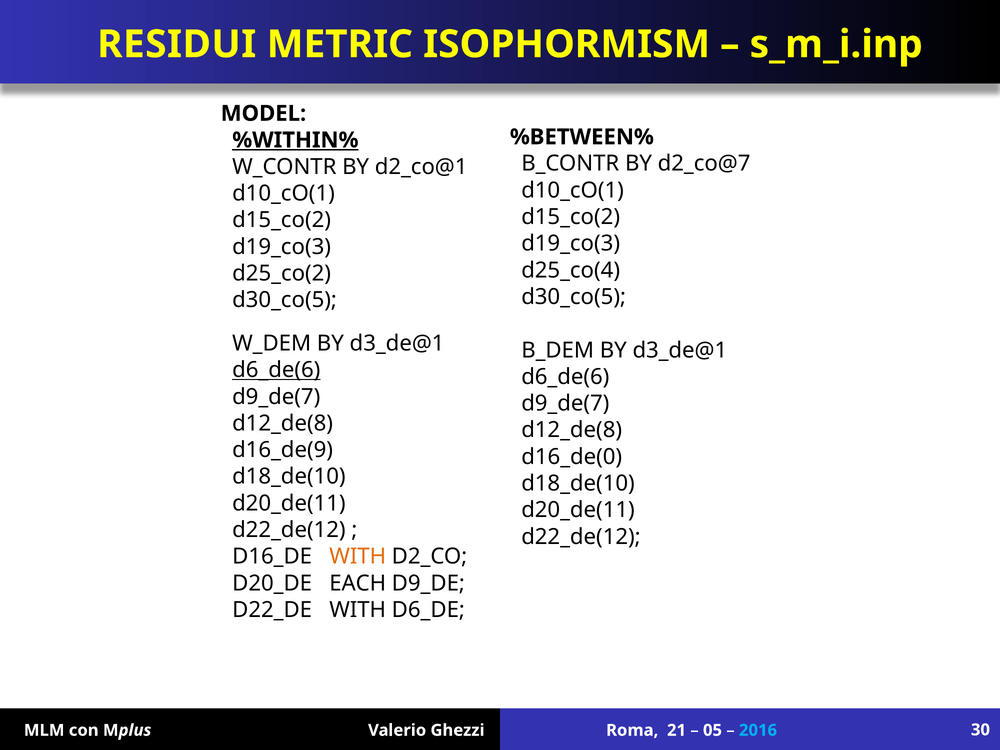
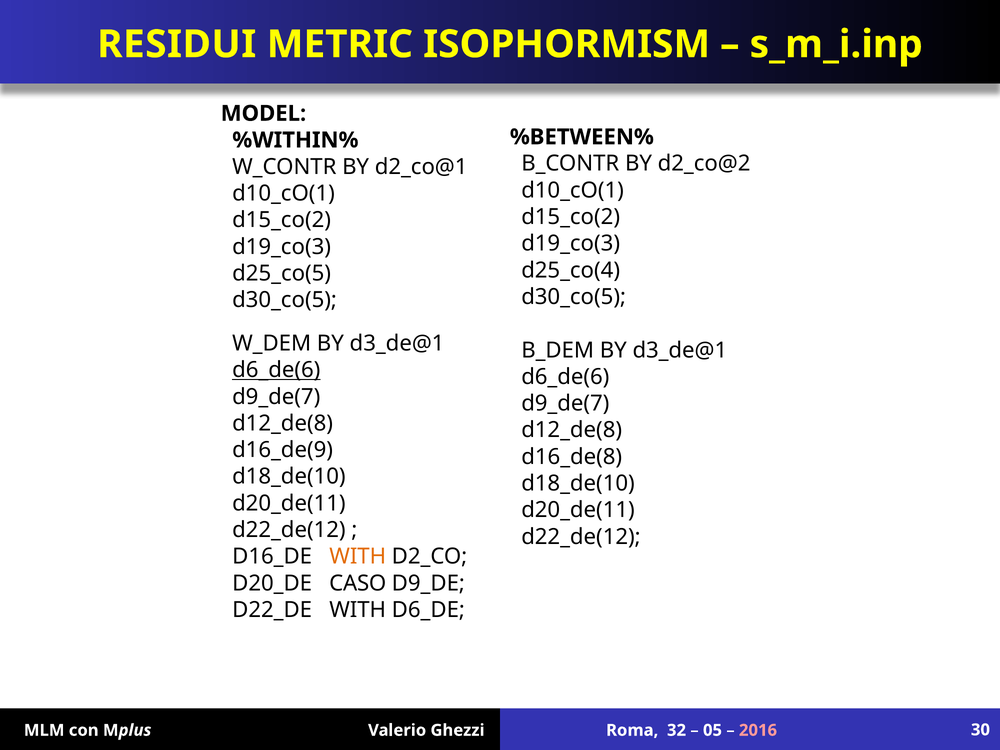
%WITHIN% underline: present -> none
d2_co@7: d2_co@7 -> d2_co@2
d25_co(2: d25_co(2 -> d25_co(5
d16_de(0: d16_de(0 -> d16_de(8
EACH: EACH -> CASO
21: 21 -> 32
2016 colour: light blue -> pink
